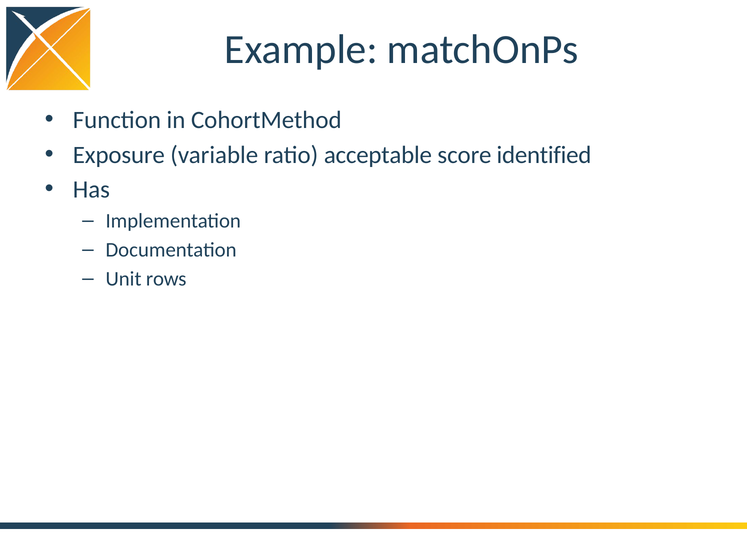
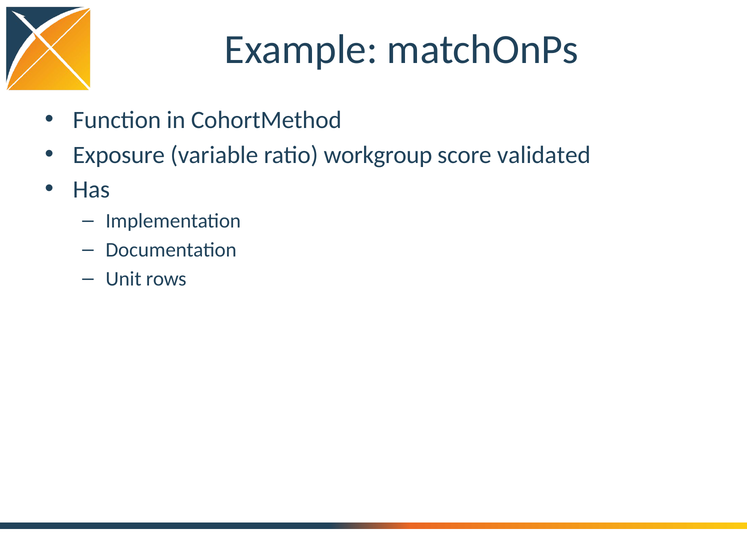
acceptable: acceptable -> workgroup
identified: identified -> validated
